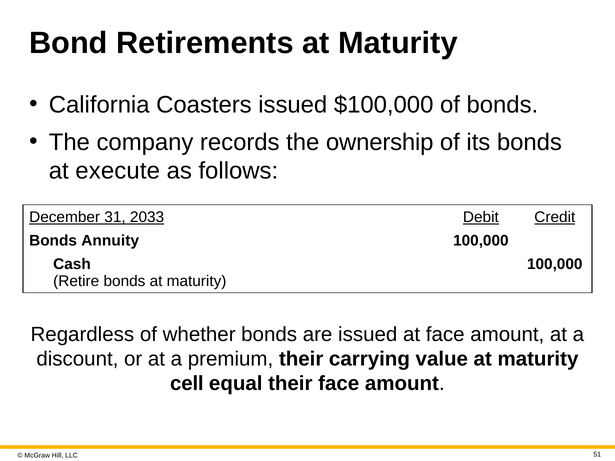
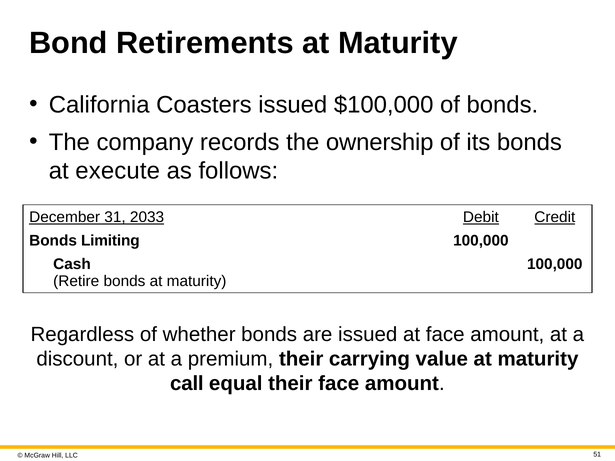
Annuity: Annuity -> Limiting
cell: cell -> call
